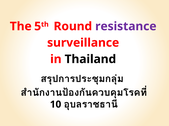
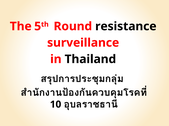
resistance colour: purple -> black
